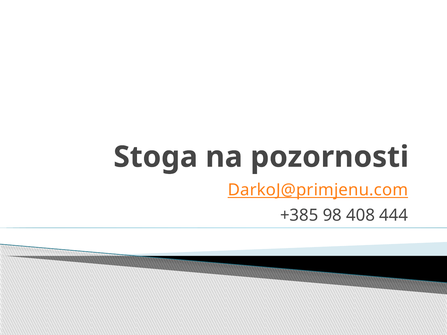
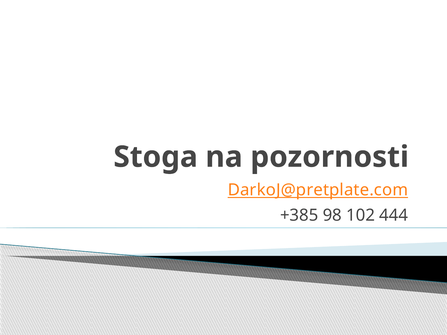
DarkoJ@primjenu.com: DarkoJ@primjenu.com -> DarkoJ@pretplate.com
408: 408 -> 102
